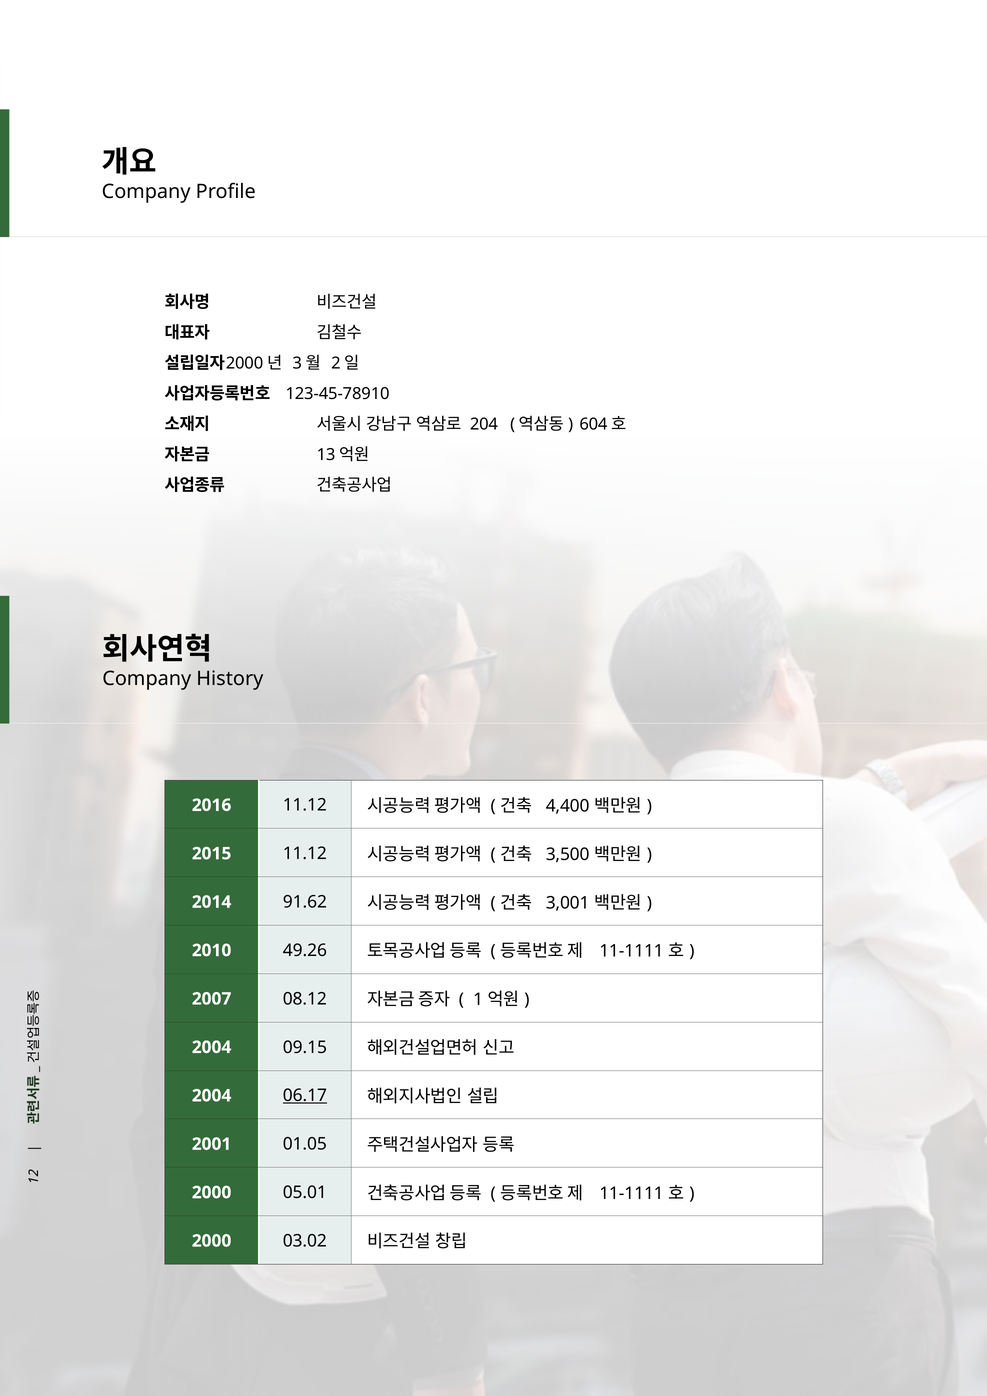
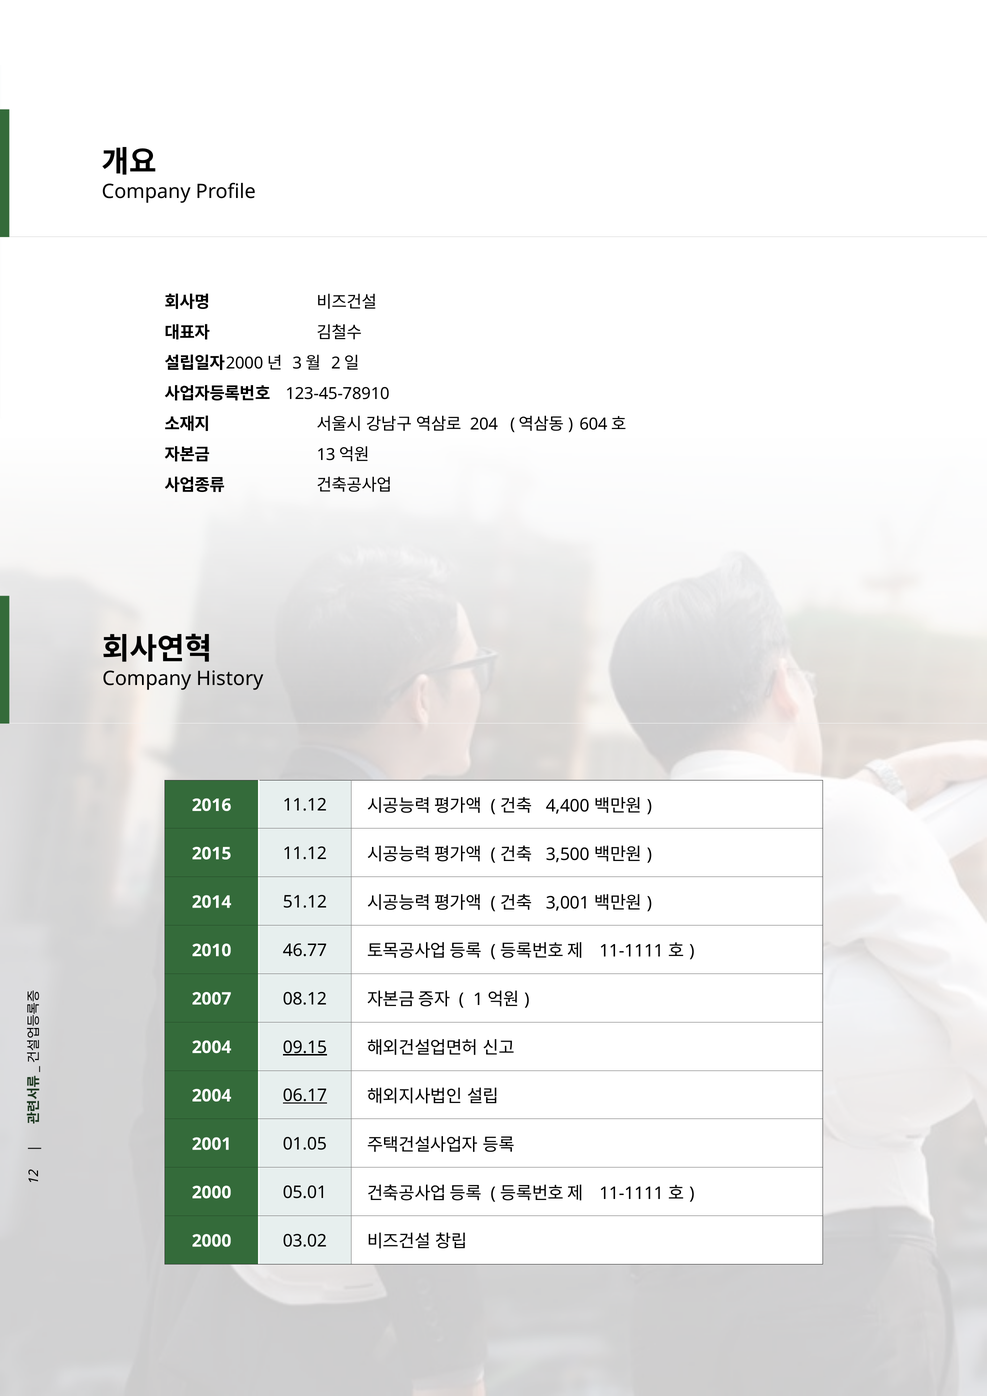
91.62: 91.62 -> 51.12
49.26: 49.26 -> 46.77
09.15 underline: none -> present
